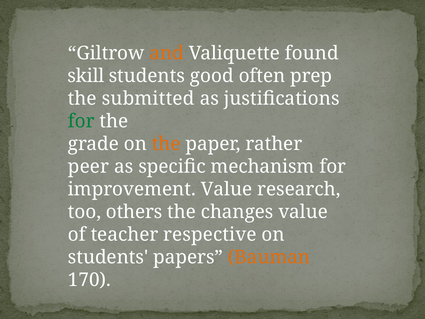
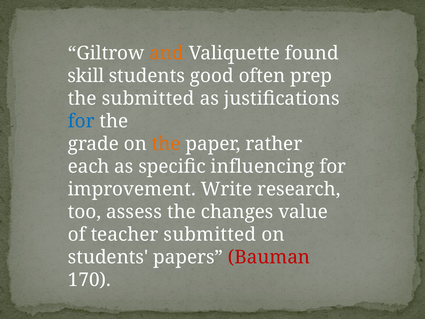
for at (81, 121) colour: green -> blue
peer: peer -> each
mechanism: mechanism -> influencing
improvement Value: Value -> Write
others: others -> assess
teacher respective: respective -> submitted
Bauman colour: orange -> red
